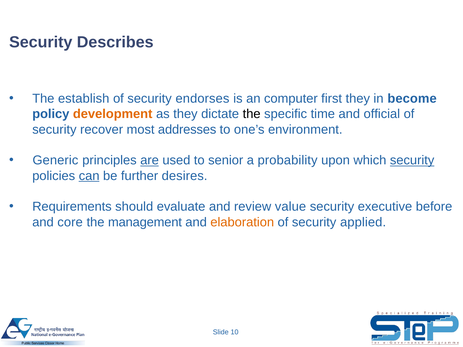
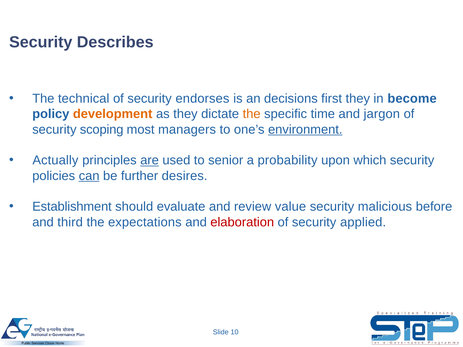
establish: establish -> technical
computer: computer -> decisions
the at (252, 114) colour: black -> orange
official: official -> jargon
recover: recover -> scoping
addresses: addresses -> managers
environment underline: none -> present
Generic: Generic -> Actually
security at (412, 161) underline: present -> none
Requirements: Requirements -> Establishment
executive: executive -> malicious
core: core -> third
management: management -> expectations
elaboration colour: orange -> red
